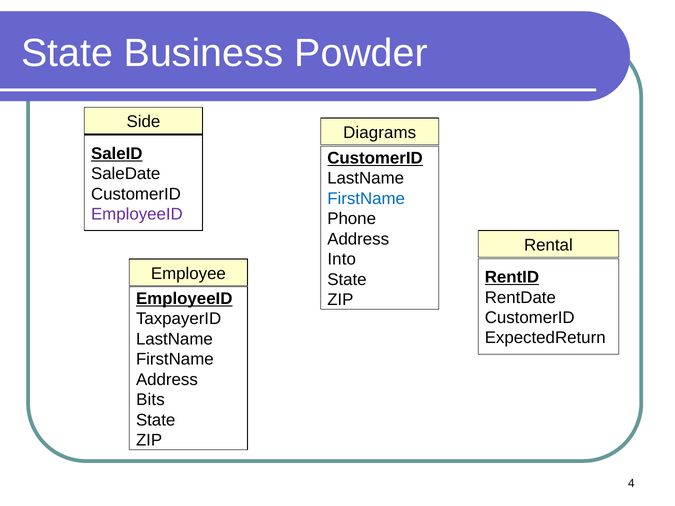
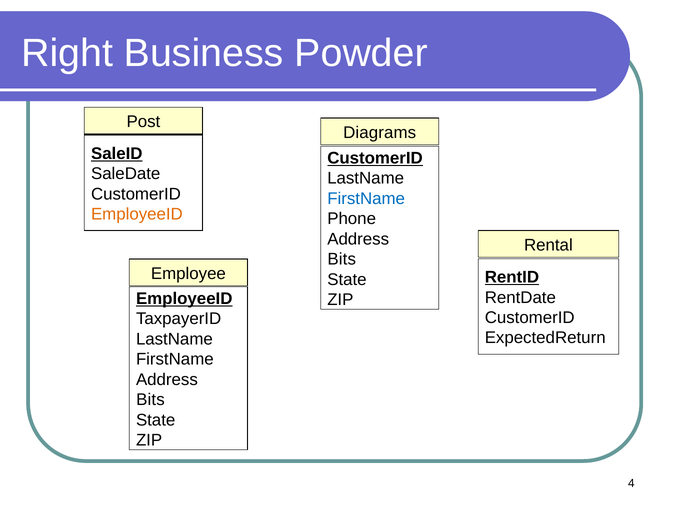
State at (67, 53): State -> Right
Side: Side -> Post
EmployeeID at (137, 214) colour: purple -> orange
Into at (342, 259): Into -> Bits
